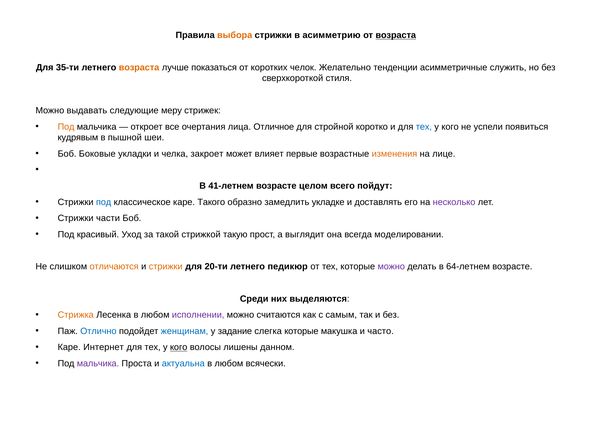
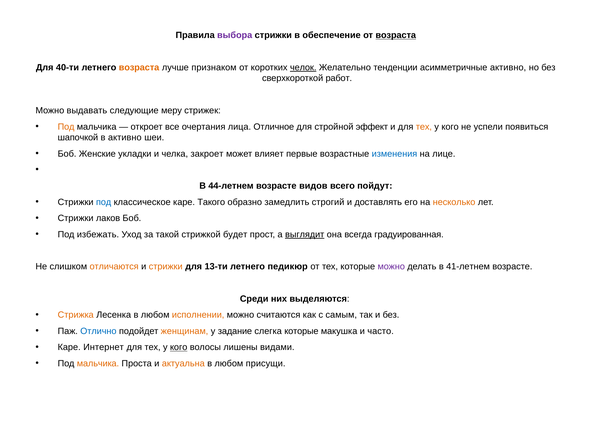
выбора colour: orange -> purple
асимметрию: асимметрию -> обеспечение
35-ти: 35-ти -> 40-ти
показаться: показаться -> признаком
челок underline: none -> present
асимметричные служить: служить -> активно
стиля: стиля -> работ
коротко: коротко -> эффект
тех at (424, 127) colour: blue -> orange
кудрявым: кудрявым -> шапочкой
в пышной: пышной -> активно
Боковые: Боковые -> Женские
изменения colour: orange -> blue
41-летнем: 41-летнем -> 44-летнем
целом: целом -> видов
укладке: укладке -> строгий
несколько colour: purple -> orange
части: части -> лаков
красивый: красивый -> избежать
такую: такую -> будет
выглядит underline: none -> present
моделировании: моделировании -> градуированная
20-ти: 20-ти -> 13-ти
64-летнем: 64-летнем -> 41-летнем
исполнении colour: purple -> orange
женщинам colour: blue -> orange
данном: данном -> видами
мальчика at (98, 363) colour: purple -> orange
актуальна colour: blue -> orange
всячески: всячески -> присущи
